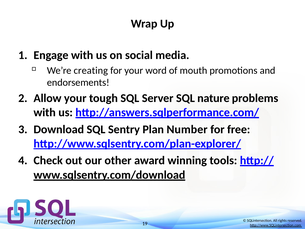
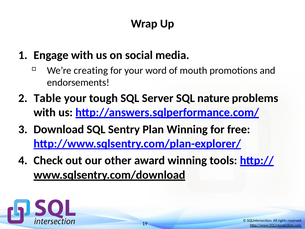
Allow: Allow -> Table
Plan Number: Number -> Winning
